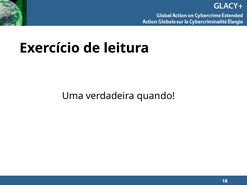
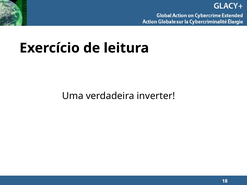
quando: quando -> inverter
